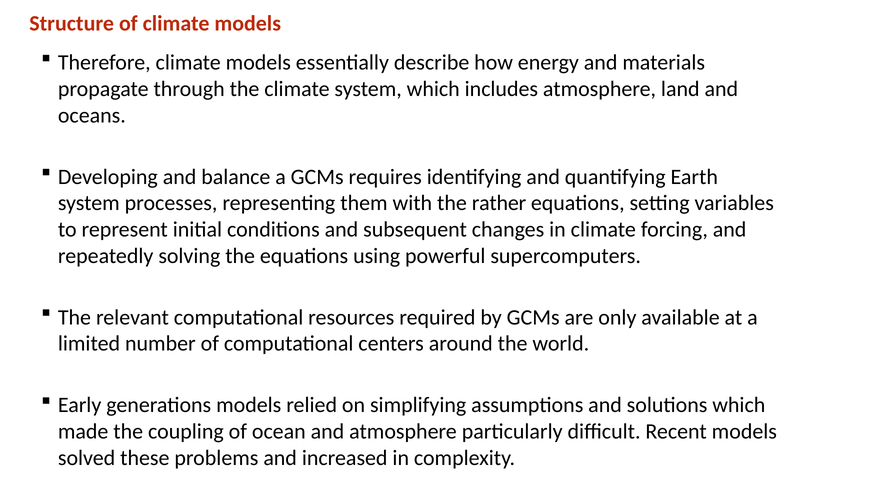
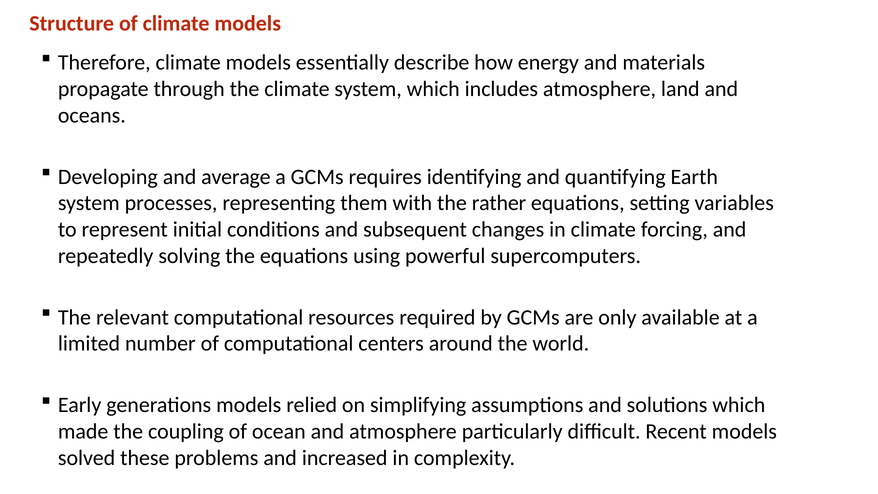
balance: balance -> average
